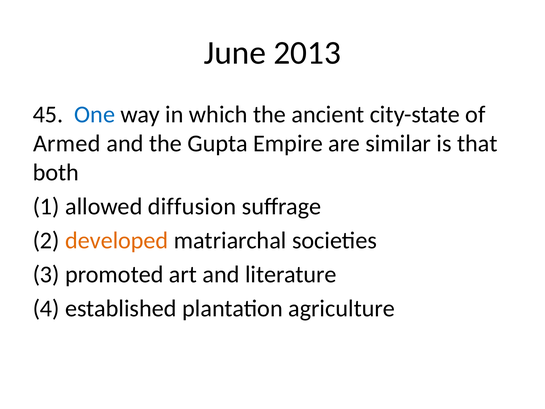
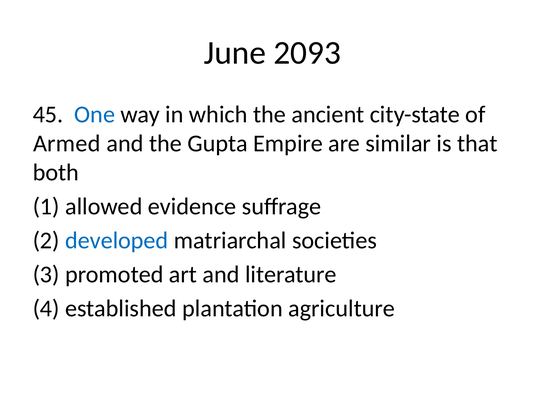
2013: 2013 -> 2093
diffusion: diffusion -> evidence
developed colour: orange -> blue
